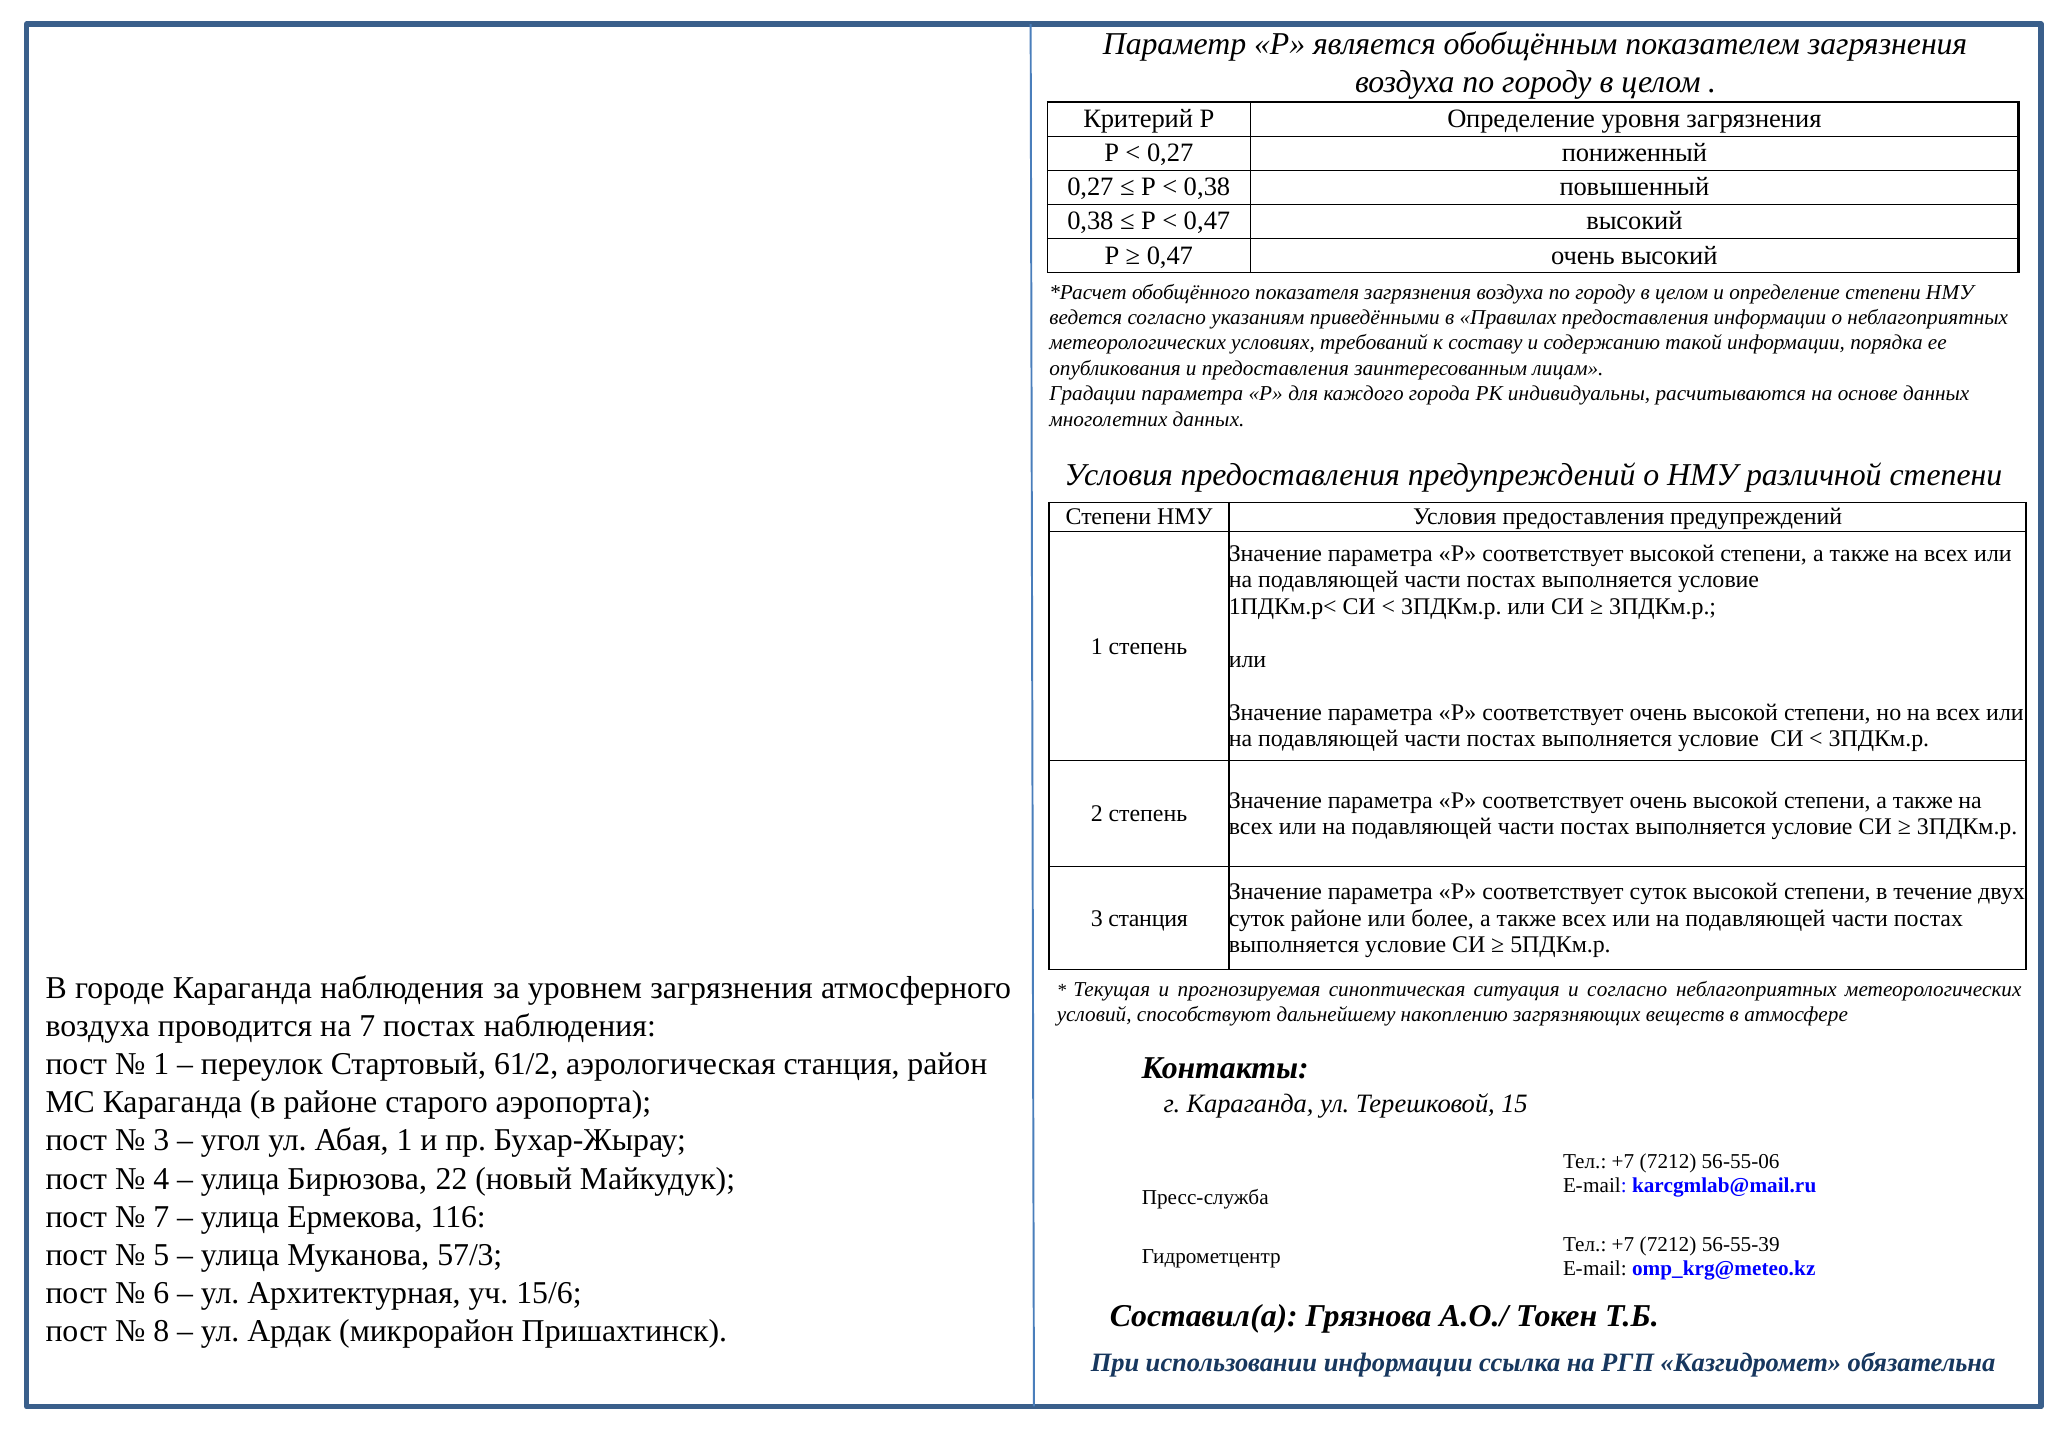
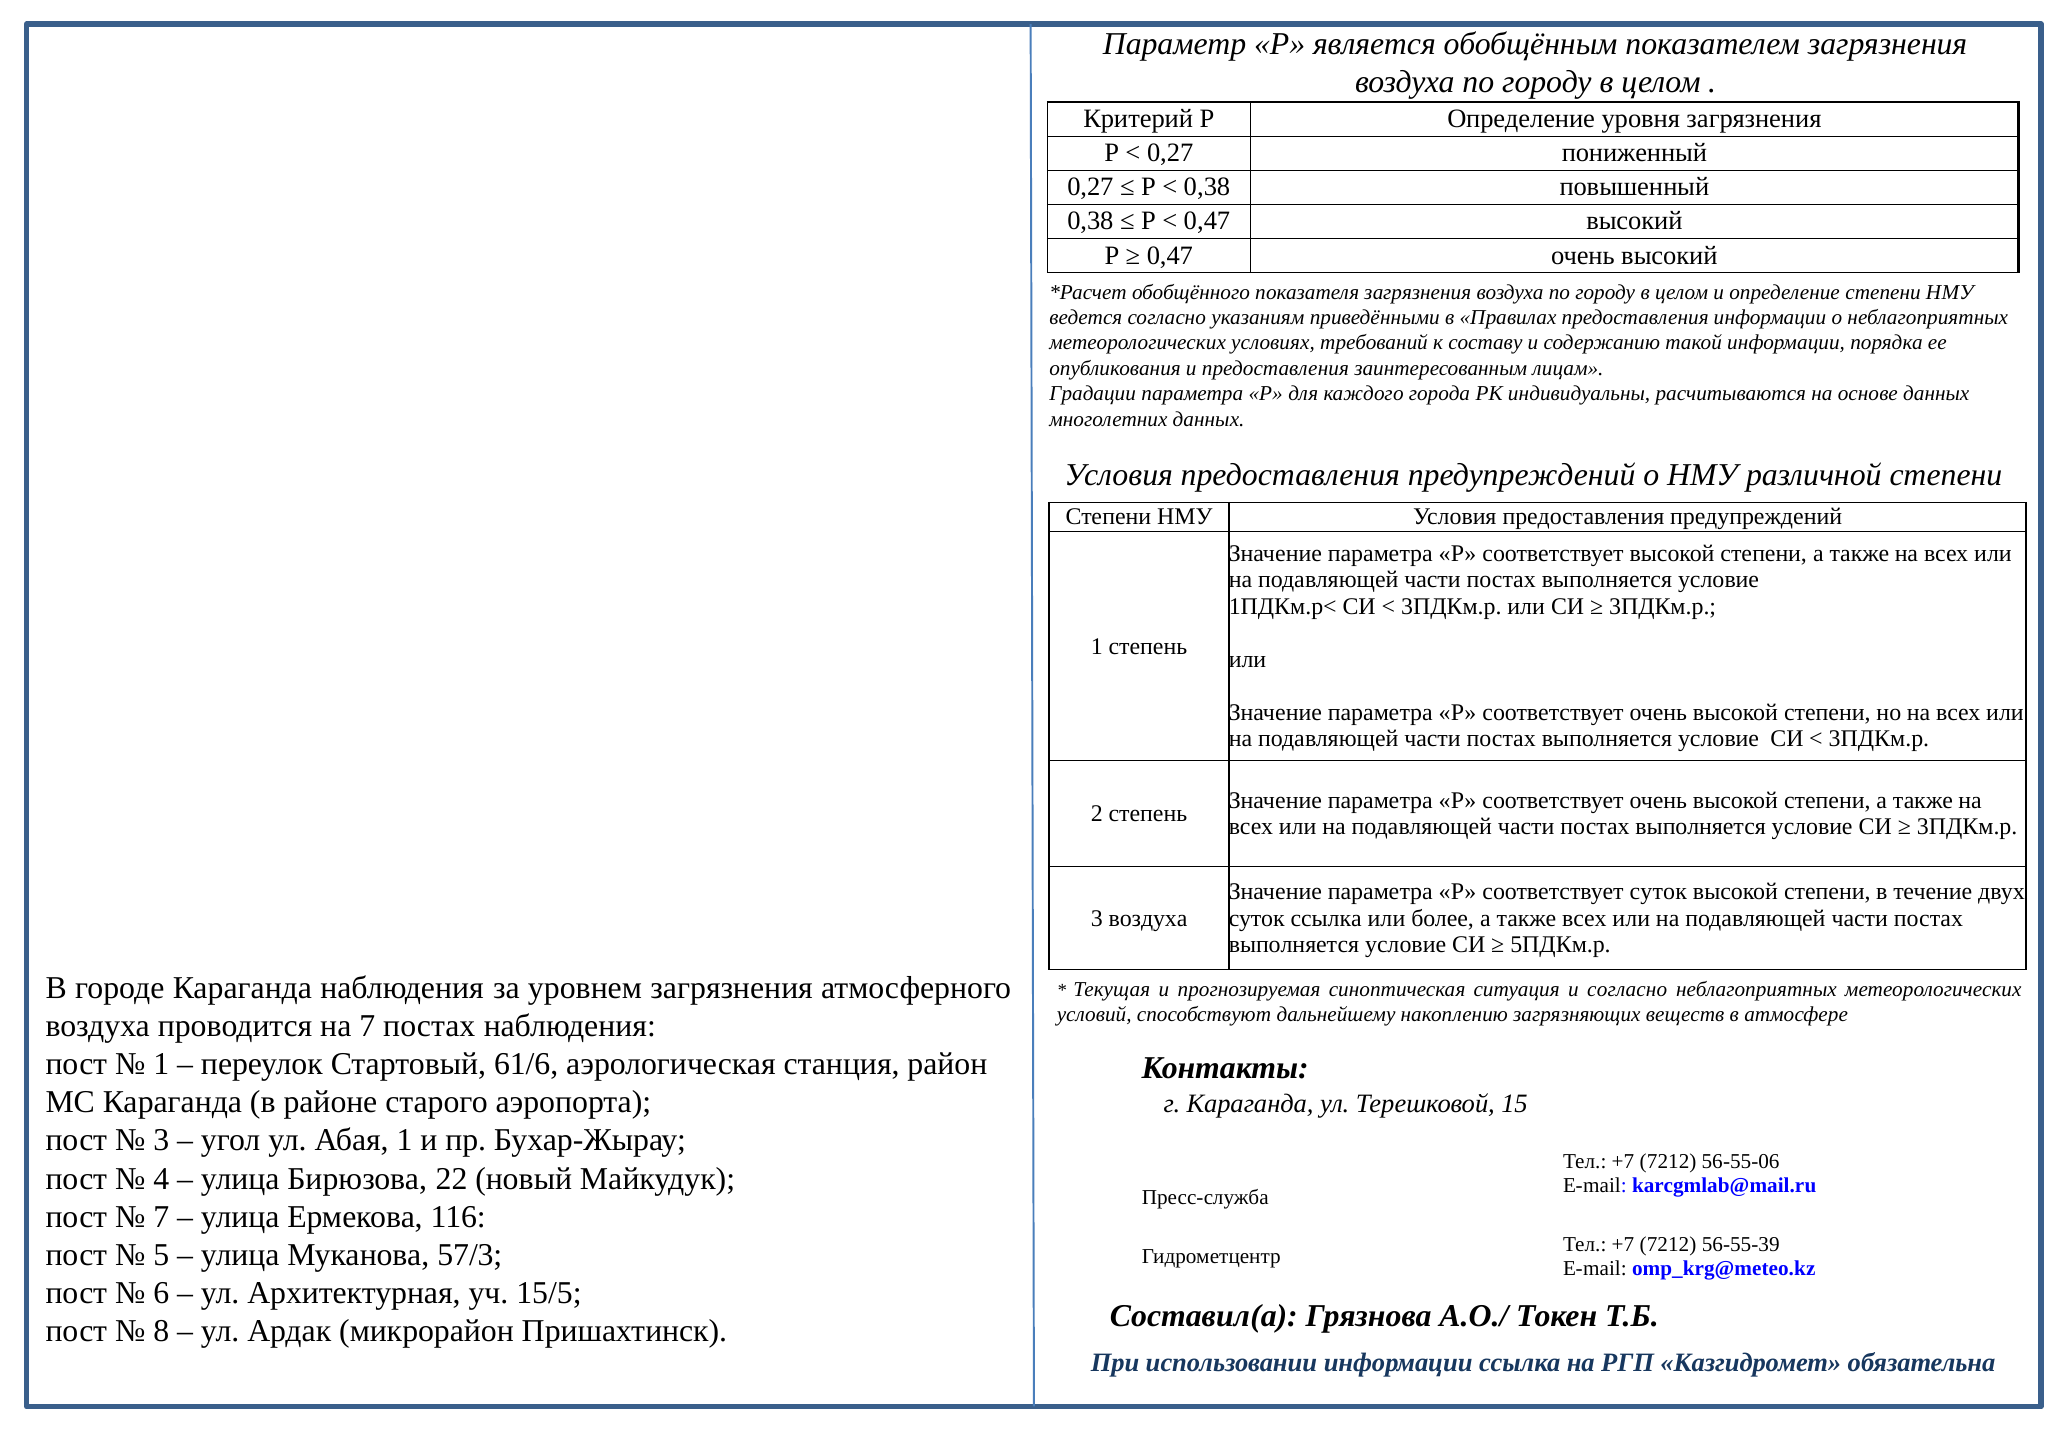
3 станция: станция -> воздуха
суток районе: районе -> ссылка
61/2: 61/2 -> 61/6
15/6: 15/6 -> 15/5
